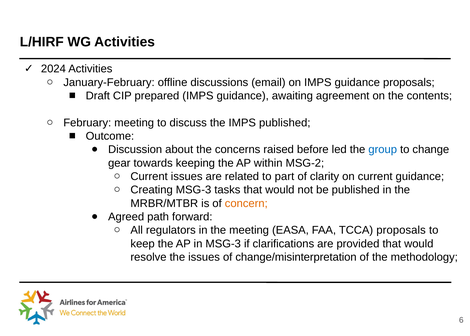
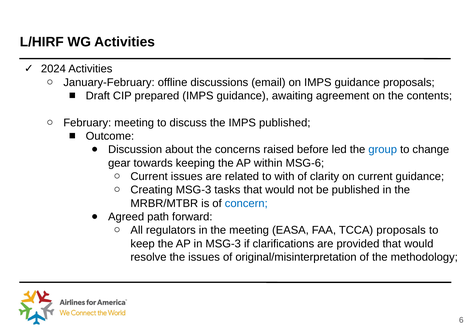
MSG-2: MSG-2 -> MSG-6
part: part -> with
concern colour: orange -> blue
change/misinterpretation: change/misinterpretation -> original/misinterpretation
